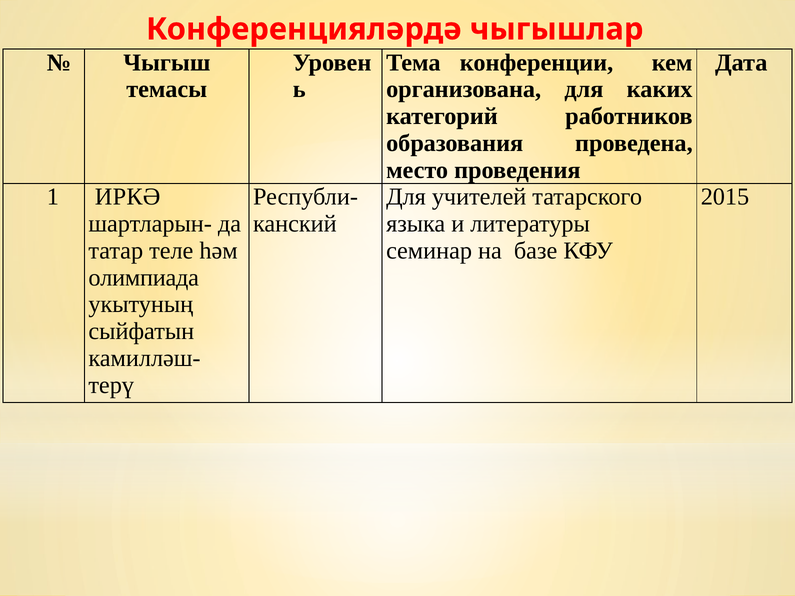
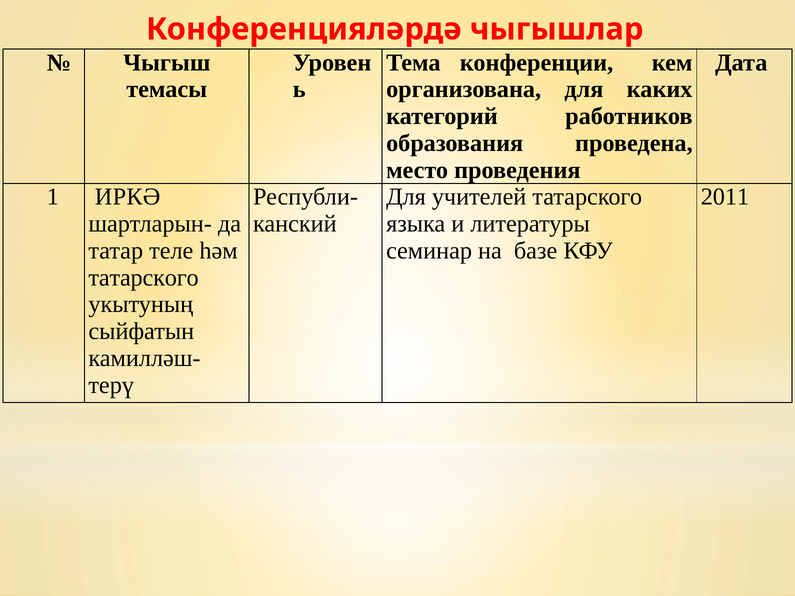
2015: 2015 -> 2011
олимпиада at (144, 278): олимпиада -> татарского
